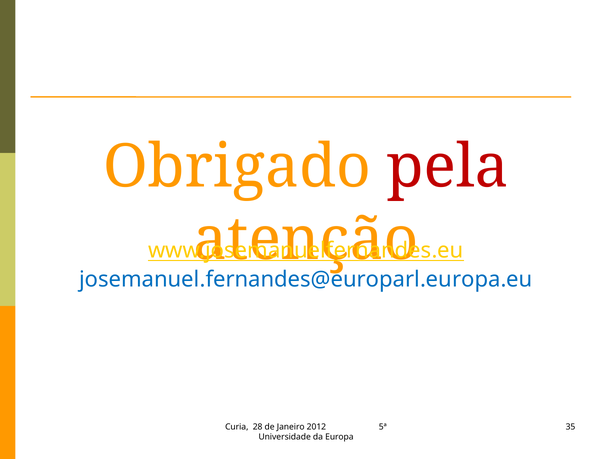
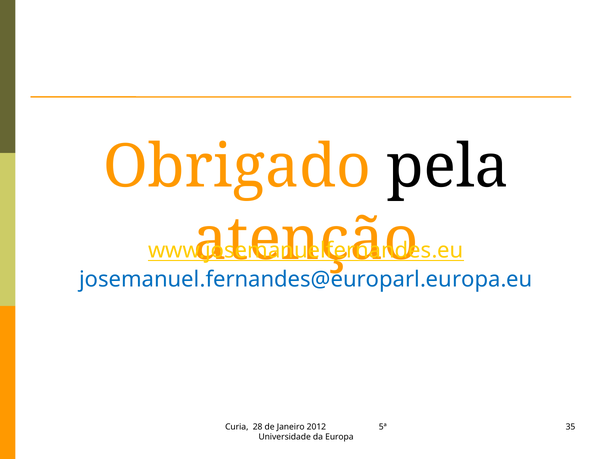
pela colour: red -> black
